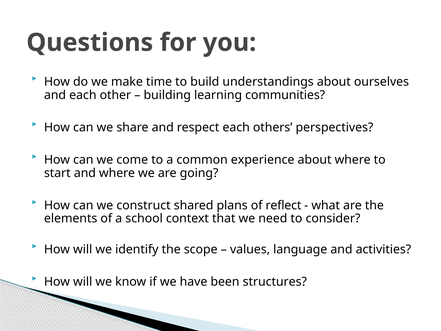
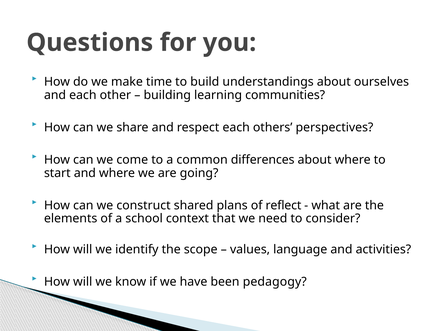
experience: experience -> differences
structures: structures -> pedagogy
